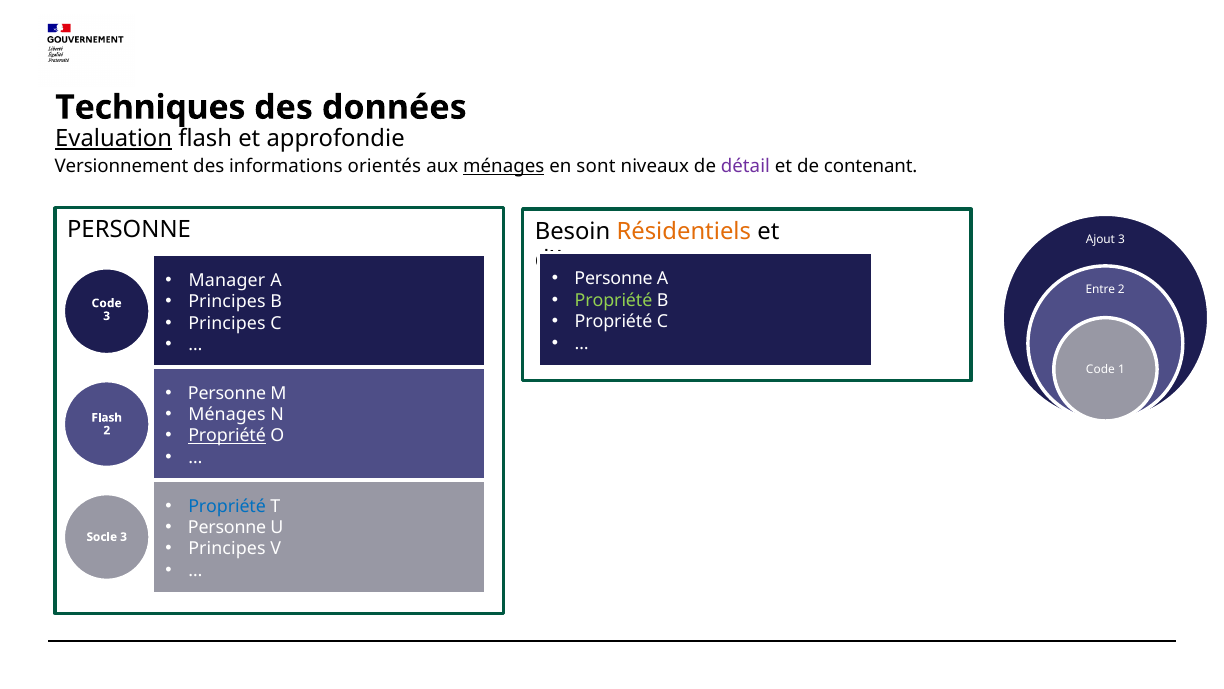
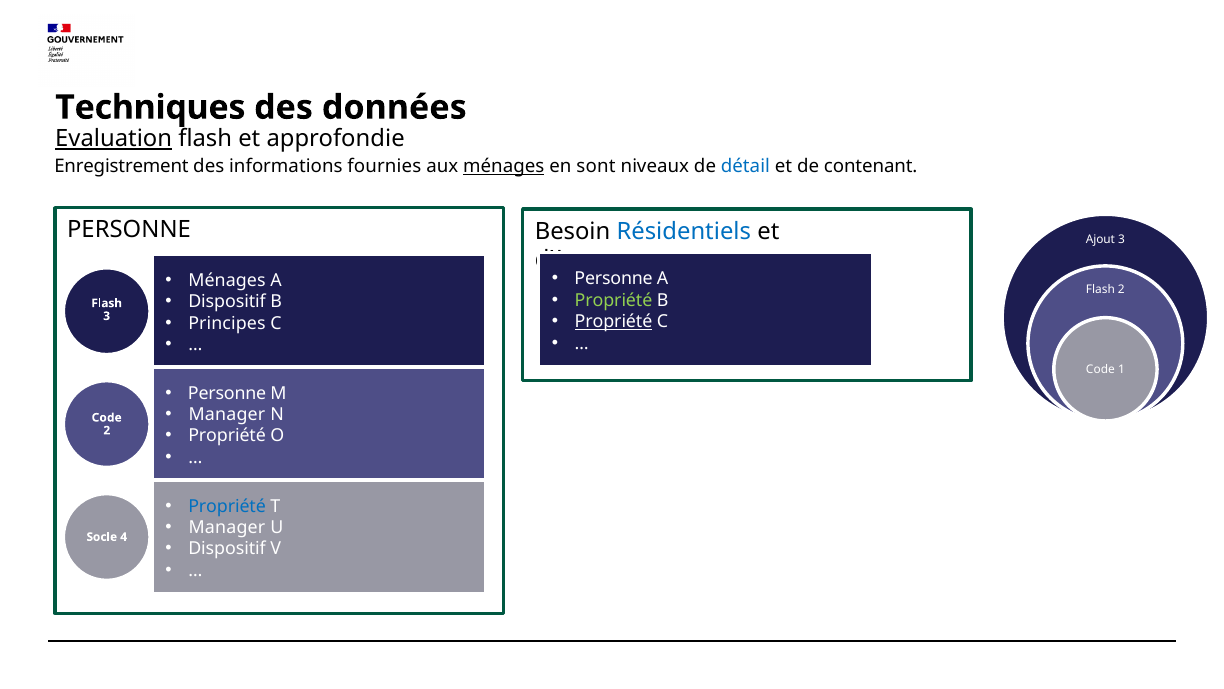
Versionnement: Versionnement -> Enregistrement
orientés: orientés -> fournies
détail colour: purple -> blue
Résidentiels colour: orange -> blue
Manager at (227, 280): Manager -> Ménages
Entre at (1100, 290): Entre -> Flash
Principes at (227, 302): Principes -> Dispositif
Code at (107, 303): Code -> Flash
Propriété at (614, 322) underline: none -> present
Ménages at (227, 414): Ménages -> Manager
Flash at (107, 417): Flash -> Code
Propriété at (227, 436) underline: present -> none
Personne at (227, 527): Personne -> Manager
Socle 3: 3 -> 4
Principes at (227, 549): Principes -> Dispositif
